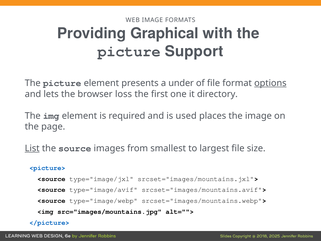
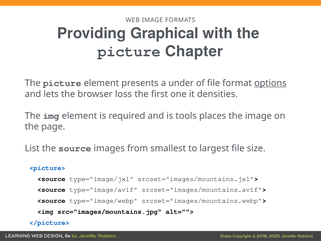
Support: Support -> Chapter
directory: directory -> densities
used: used -> tools
List underline: present -> none
